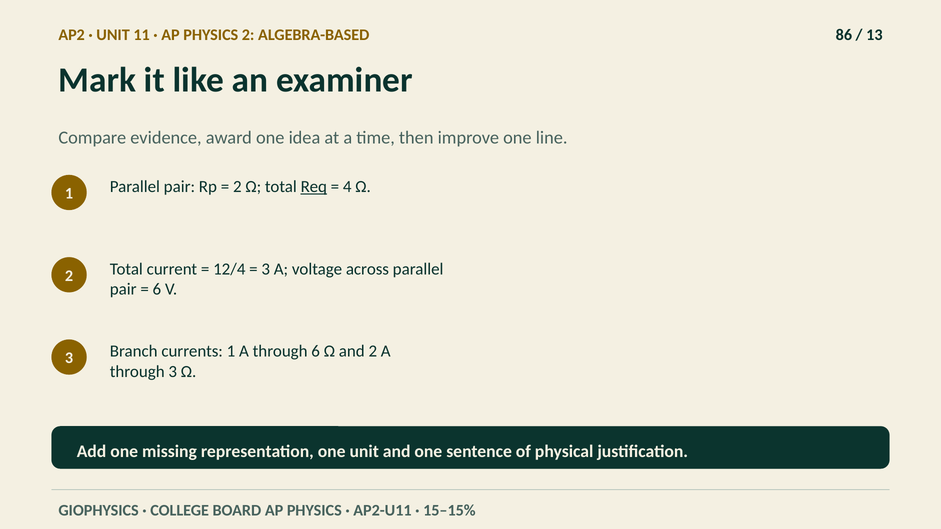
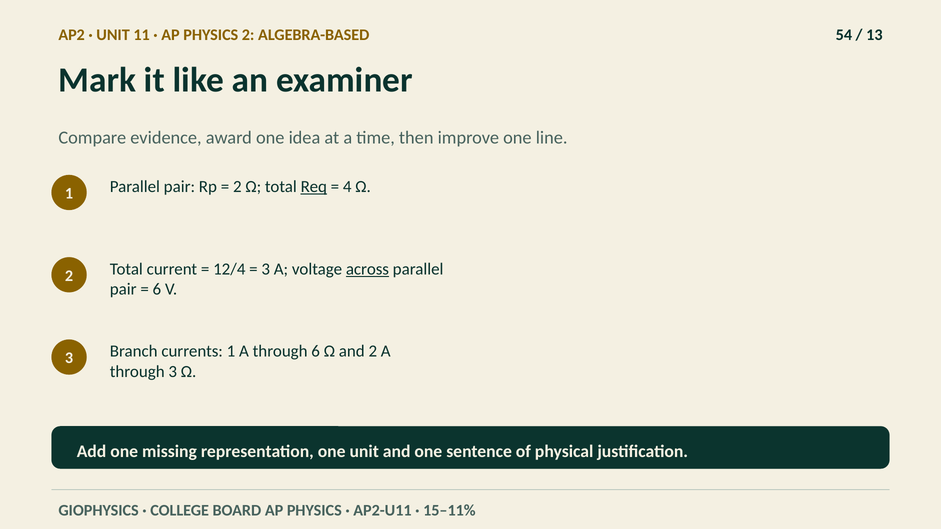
86: 86 -> 54
across underline: none -> present
15–15%: 15–15% -> 15–11%
